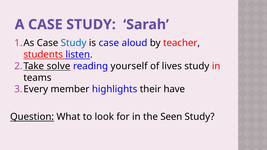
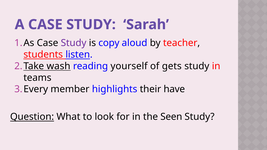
Study at (74, 43) colour: blue -> purple
is case: case -> copy
solve: solve -> wash
lives: lives -> gets
